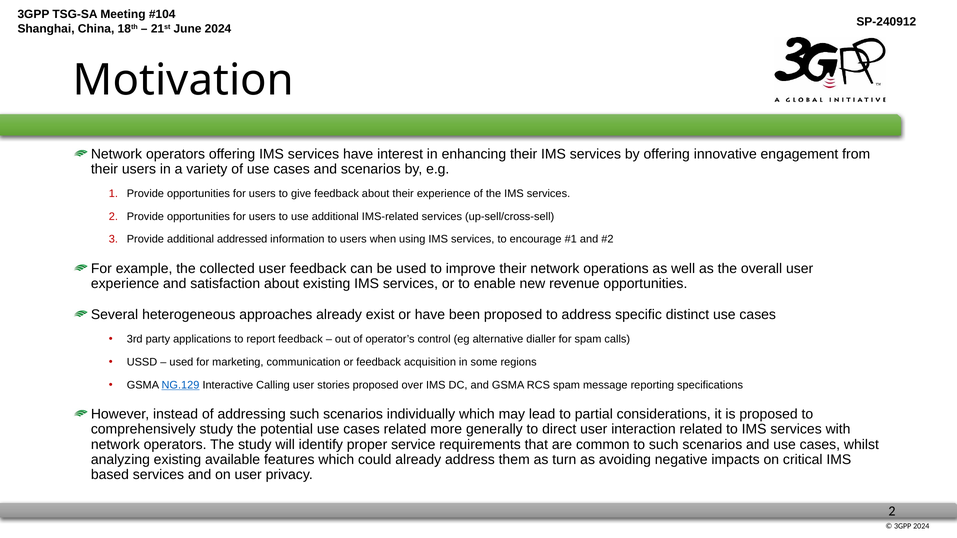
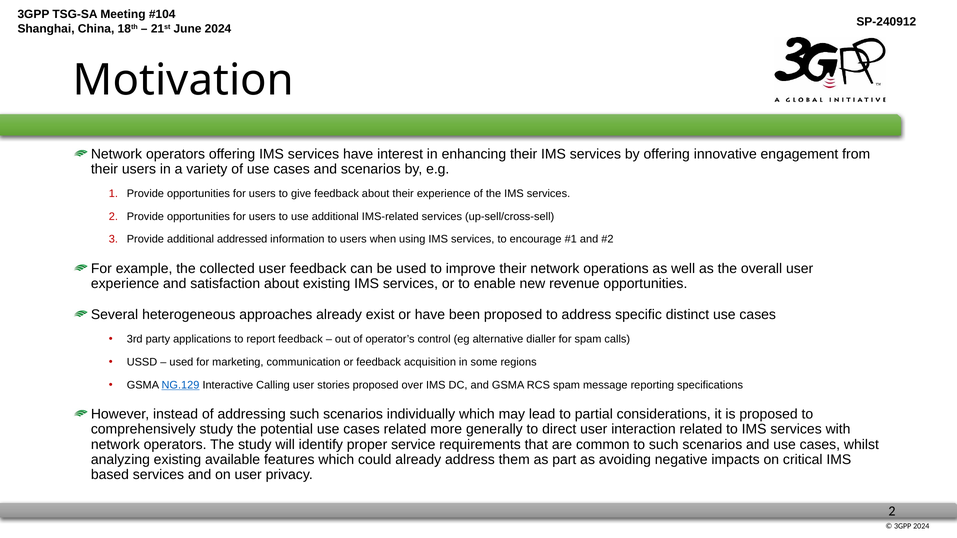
turn: turn -> part
